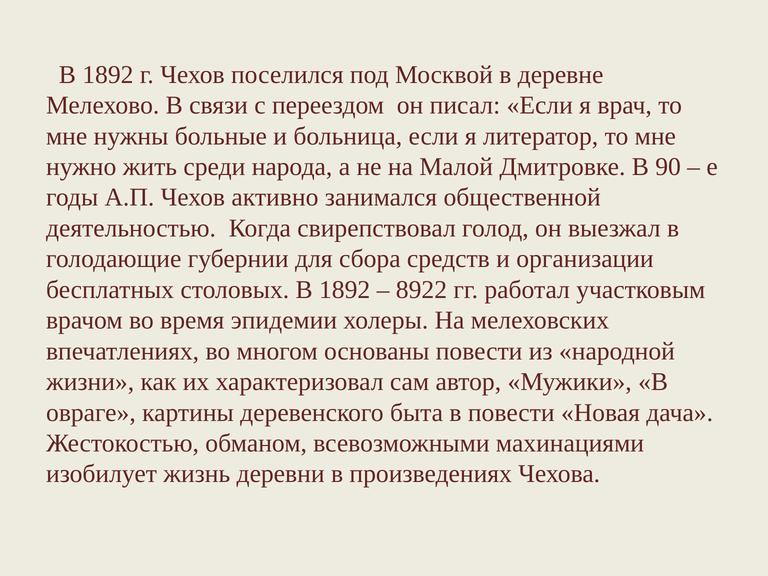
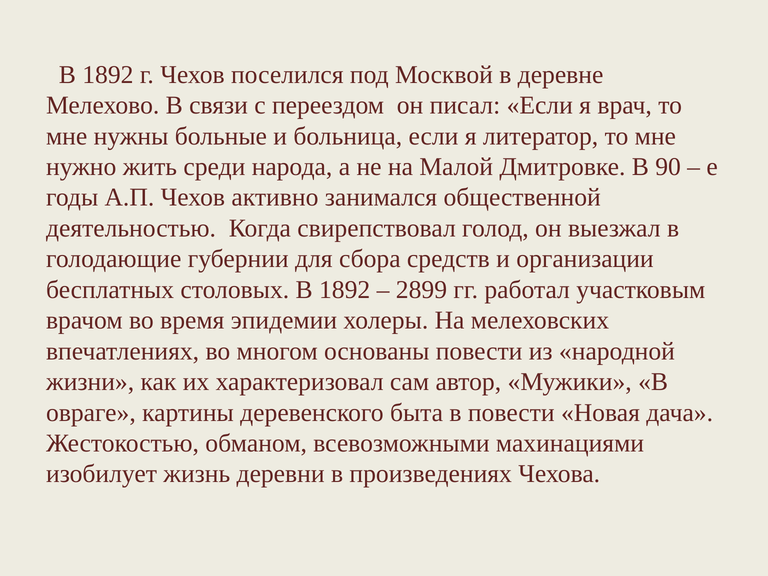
8922: 8922 -> 2899
